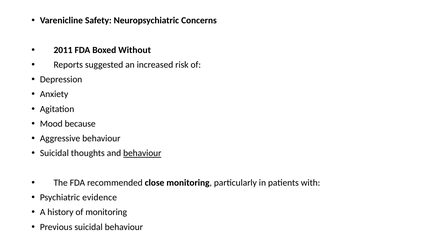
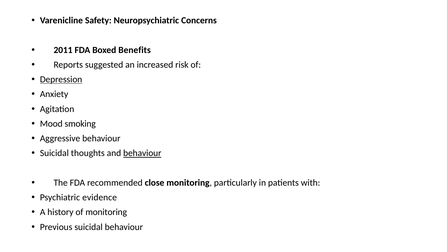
Without: Without -> Benefits
Depression underline: none -> present
because: because -> smoking
